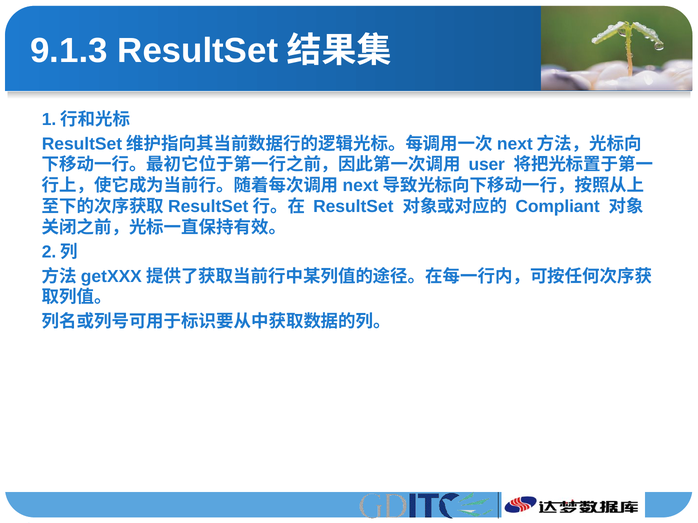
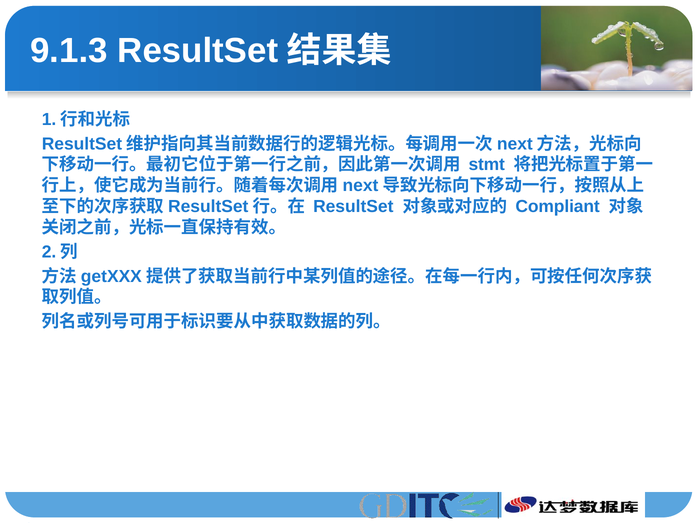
user: user -> stmt
